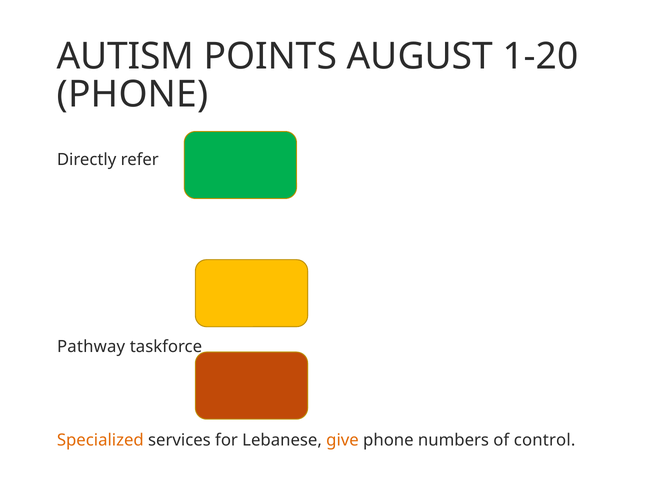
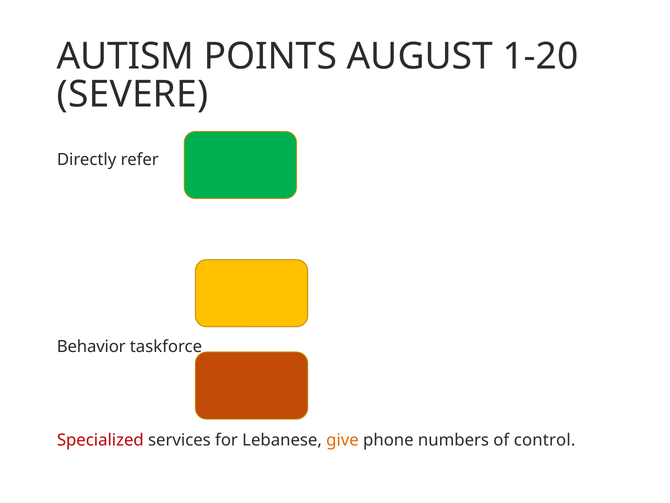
PHONE at (133, 94): PHONE -> SEVERE
Pathway: Pathway -> Behavior
Specialized colour: orange -> red
